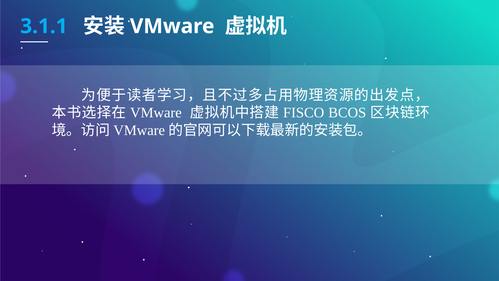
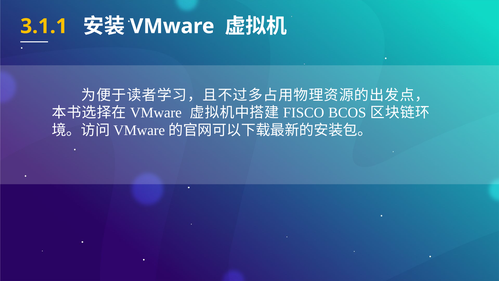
3.1.1 colour: light blue -> yellow
